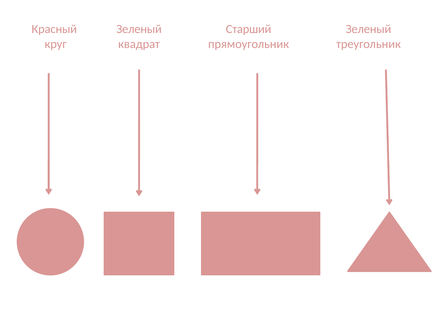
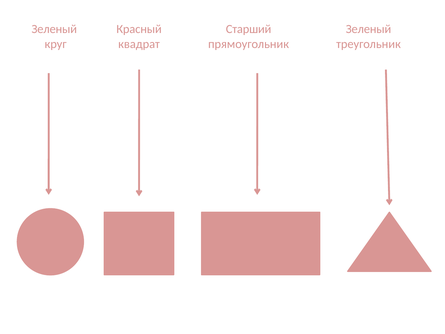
Красный at (54, 29): Красный -> Зеленый
Зеленый at (139, 29): Зеленый -> Красный
